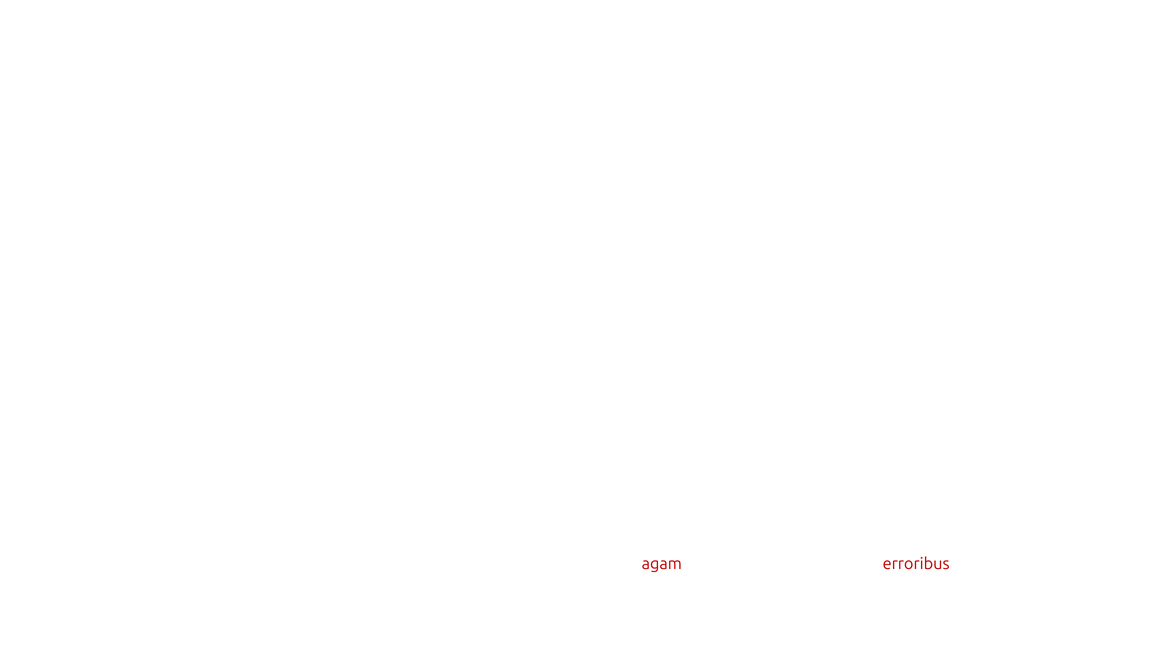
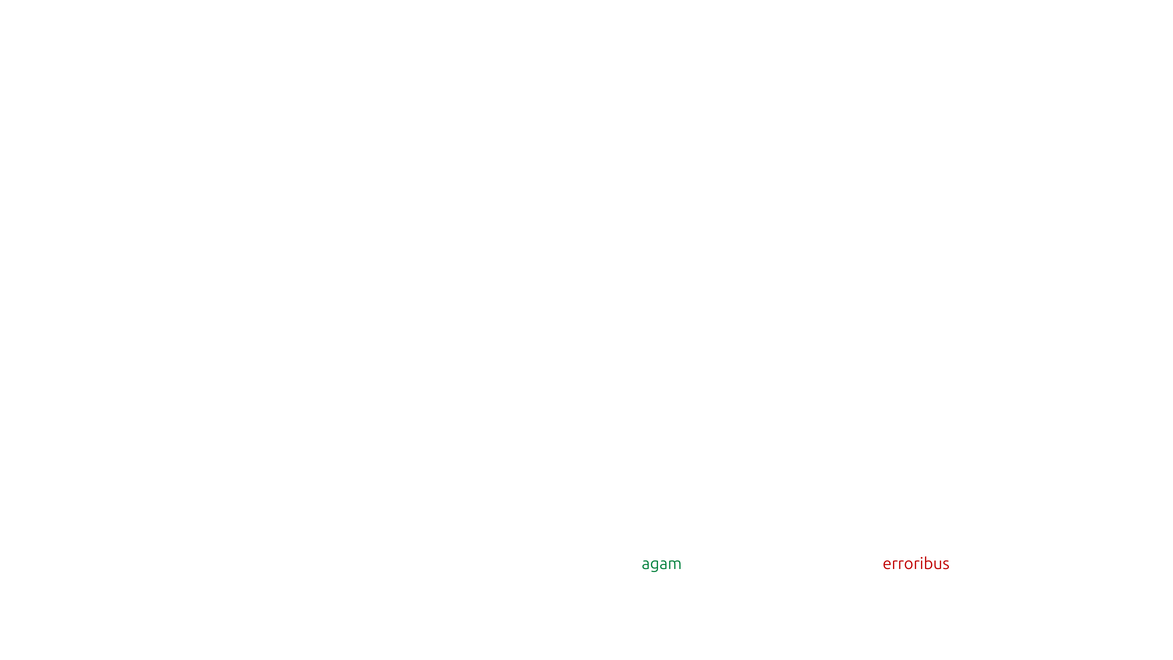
agam colour: red -> green
